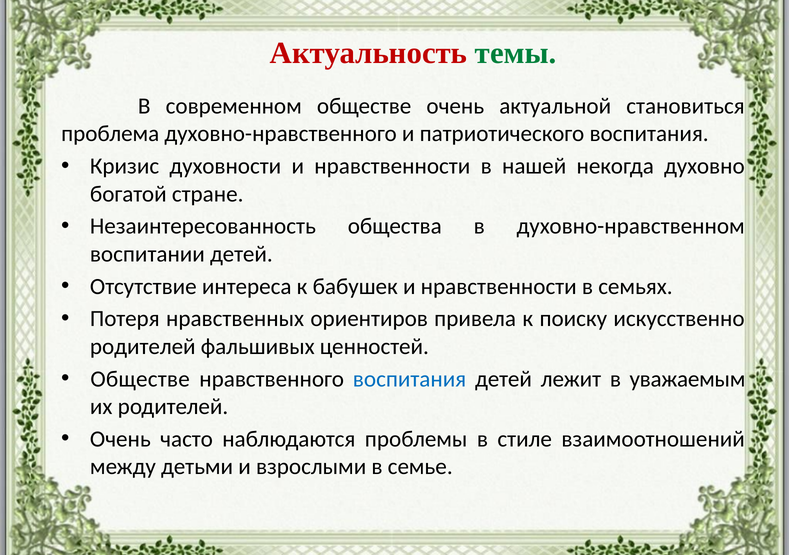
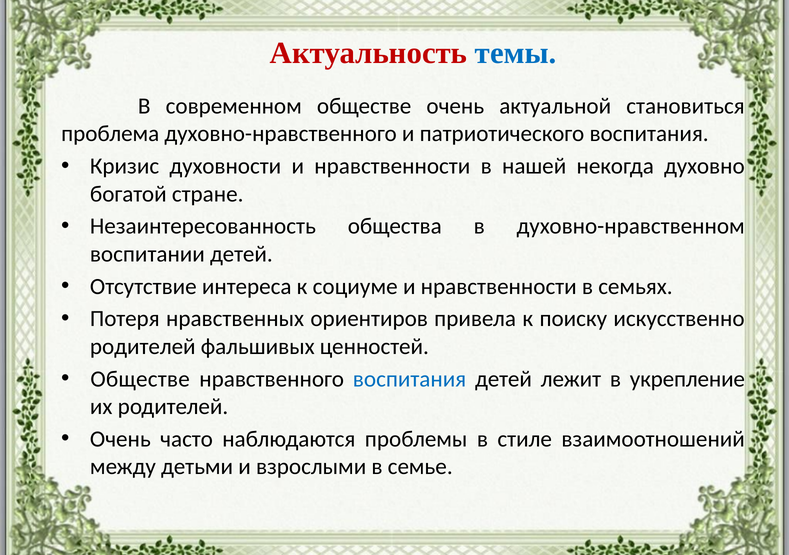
темы colour: green -> blue
бабушек: бабушек -> социуме
уважаемым: уважаемым -> укрепление
